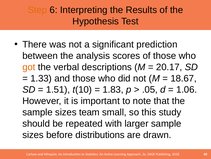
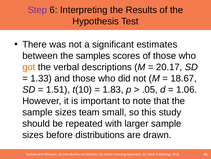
Step colour: orange -> purple
prediction: prediction -> estimates
analysis: analysis -> samples
